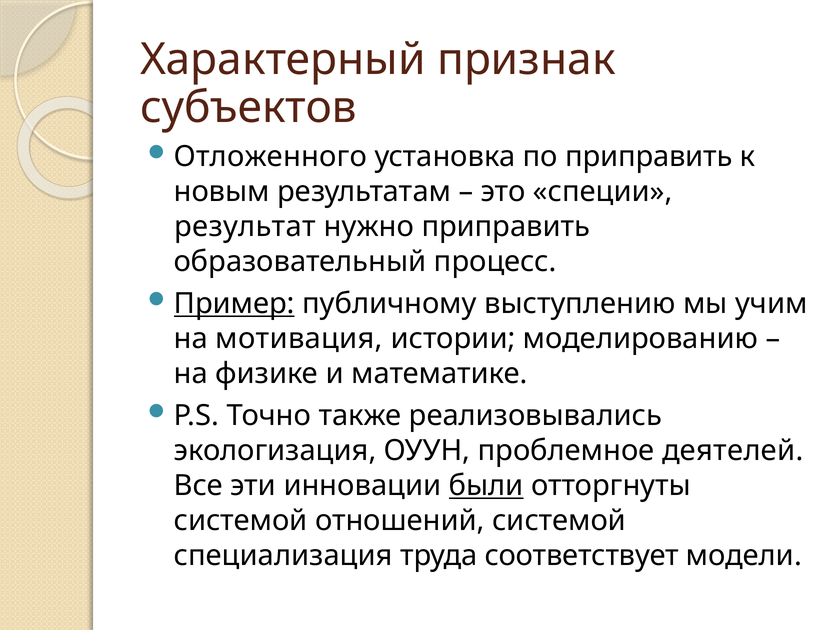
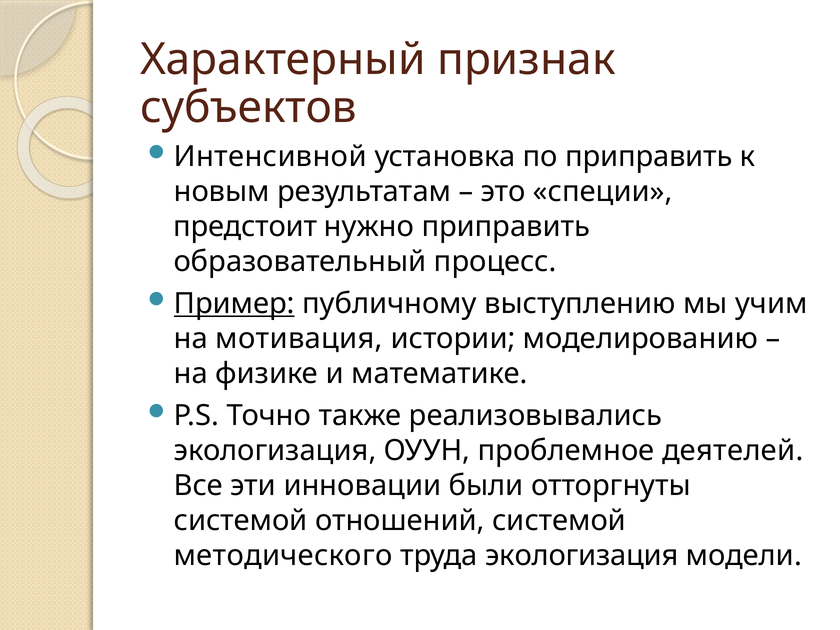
Отложенного: Отложенного -> Интенсивной
результат: результат -> предстоит
были underline: present -> none
специализация: специализация -> методического
труда соответствует: соответствует -> экологизация
